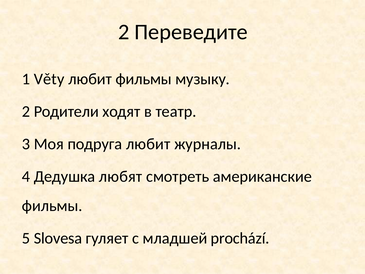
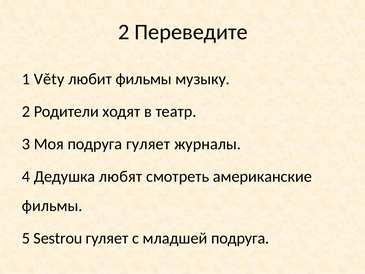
подруга любит: любит -> гуляет
Slovesa: Slovesa -> Sestrou
младшей prochází: prochází -> подруга
